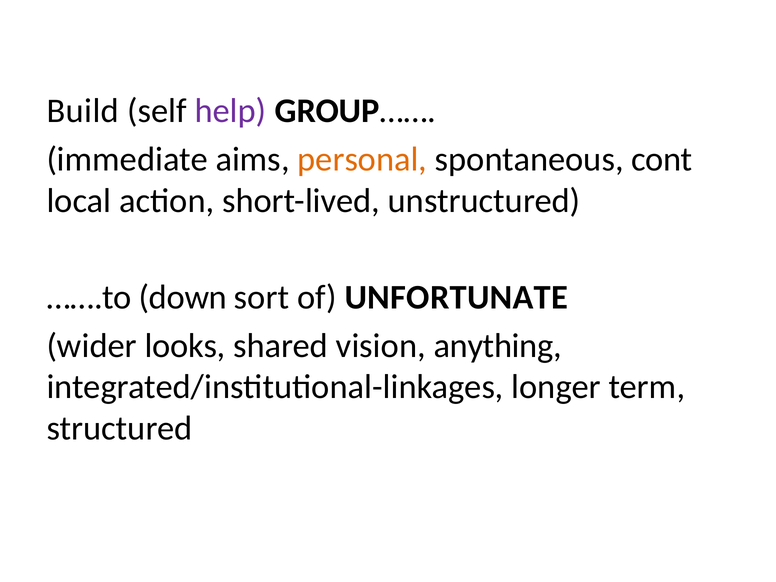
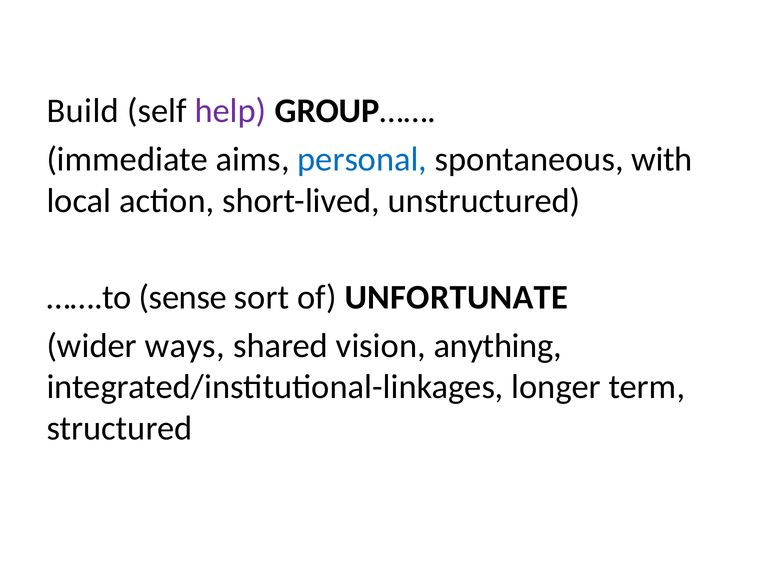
personal colour: orange -> blue
cont: cont -> with
down: down -> sense
looks: looks -> ways
